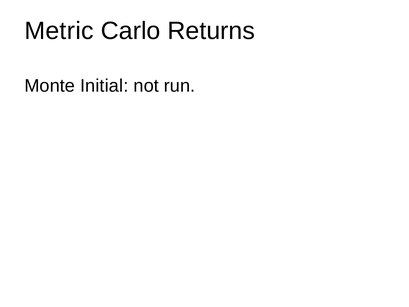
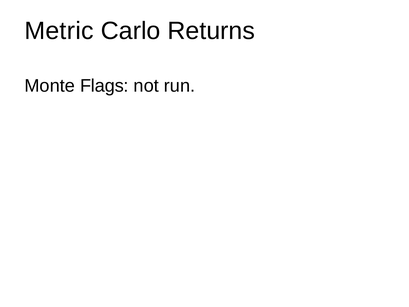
Initial: Initial -> Flags
